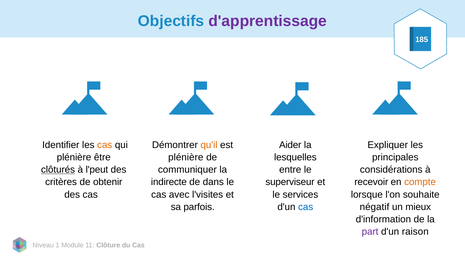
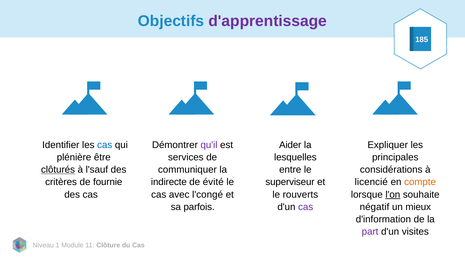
cas at (105, 145) colour: orange -> blue
qu'il colour: orange -> purple
plénière at (186, 158): plénière -> services
l'peut: l'peut -> l'sauf
obtenir: obtenir -> fournie
dans: dans -> évité
recevoir: recevoir -> licencié
l'visites: l'visites -> l'congé
services: services -> rouverts
l'on underline: none -> present
cas at (306, 207) colour: blue -> purple
raison: raison -> visites
